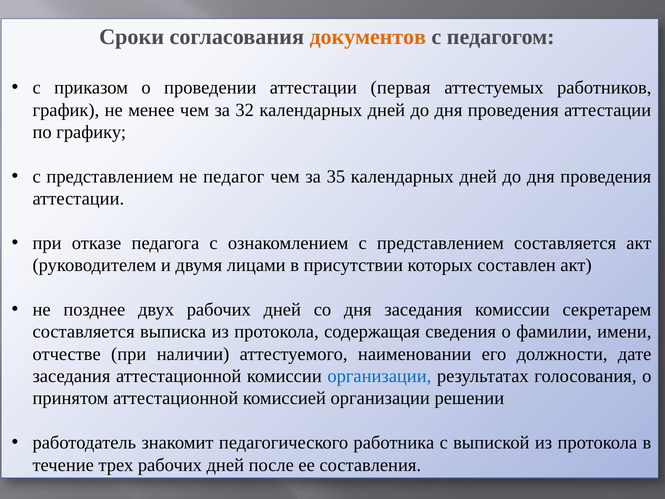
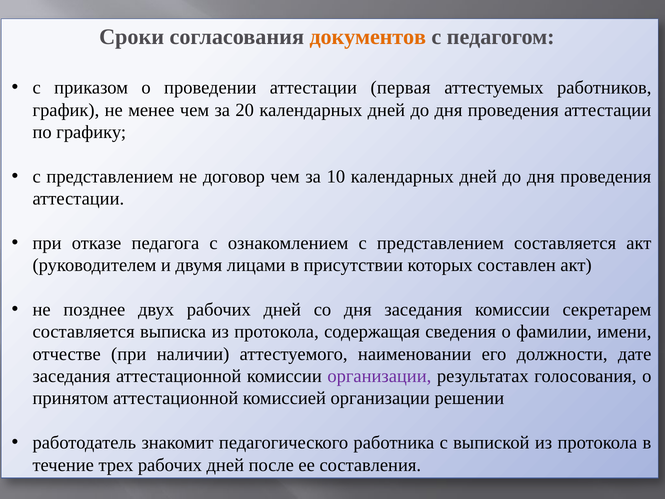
32: 32 -> 20
педагог: педагог -> договор
35: 35 -> 10
организации at (379, 376) colour: blue -> purple
